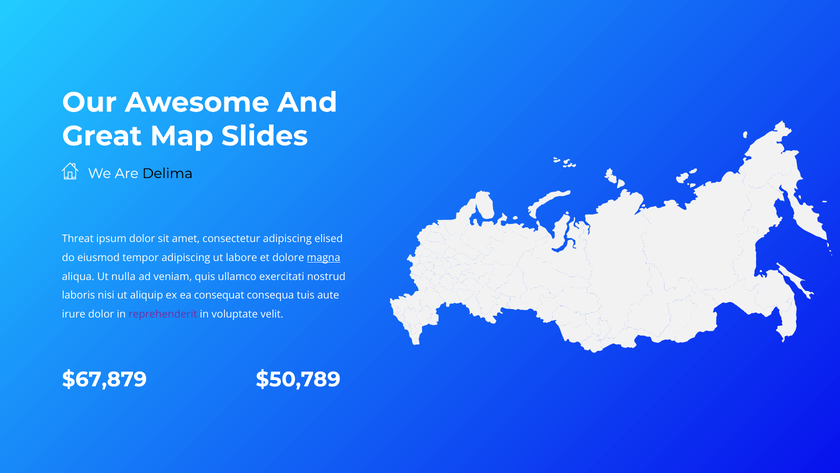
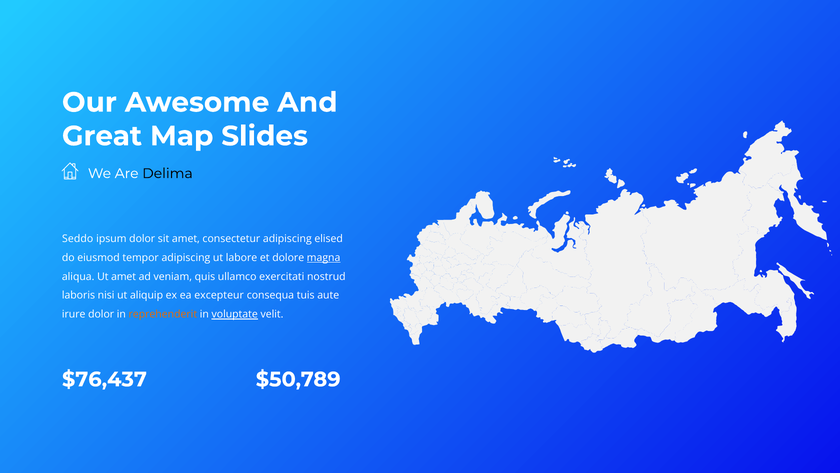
Threat: Threat -> Seddo
Ut nulla: nulla -> amet
consequat: consequat -> excepteur
reprehenderit colour: purple -> orange
voluptate underline: none -> present
$67,879: $67,879 -> $76,437
